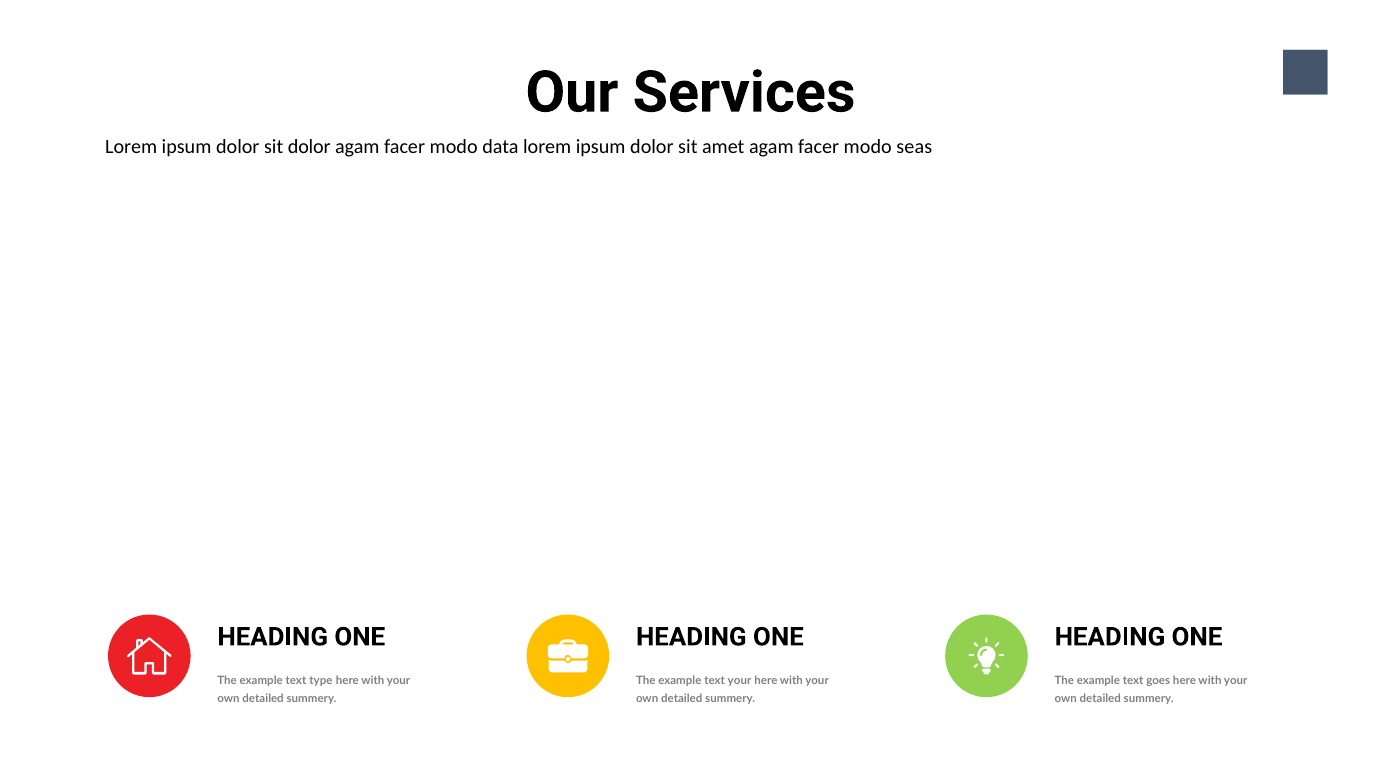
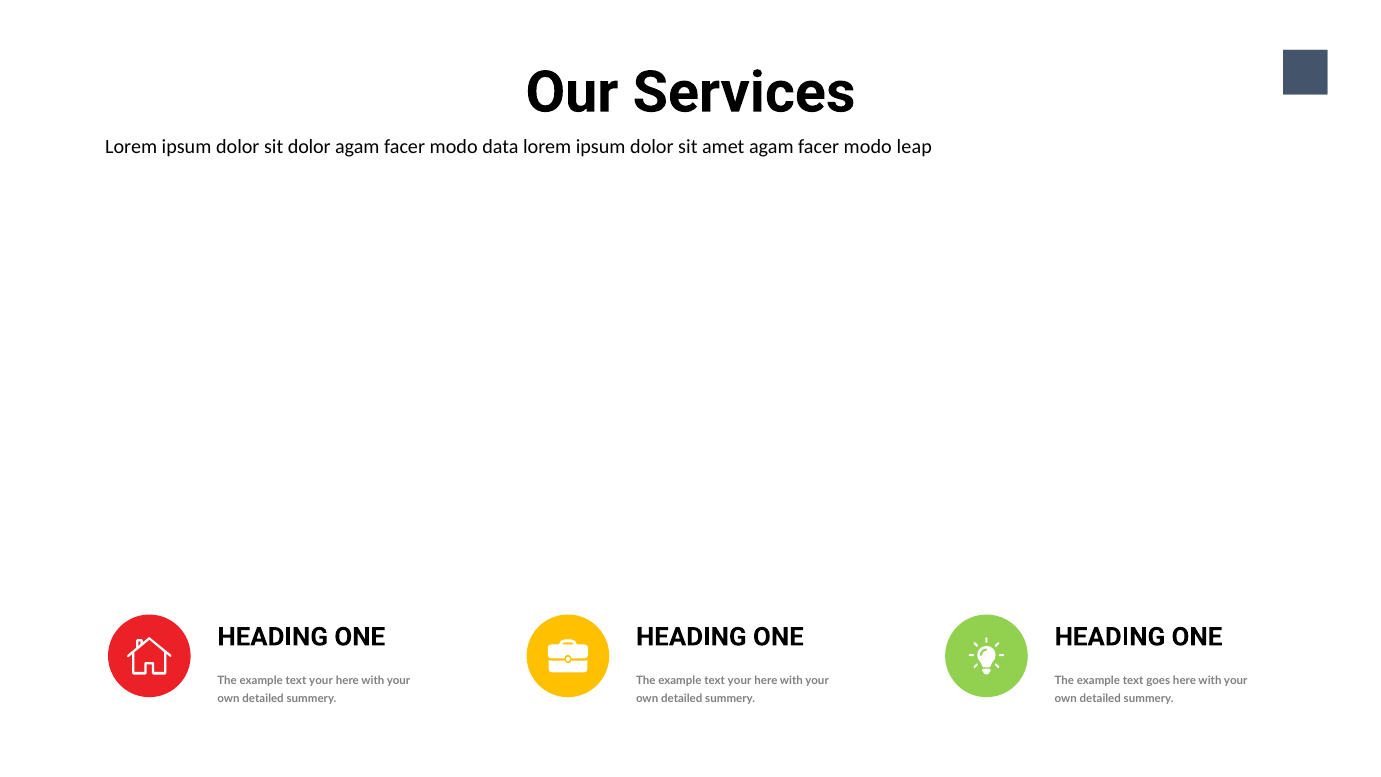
seas: seas -> leap
type at (321, 681): type -> your
